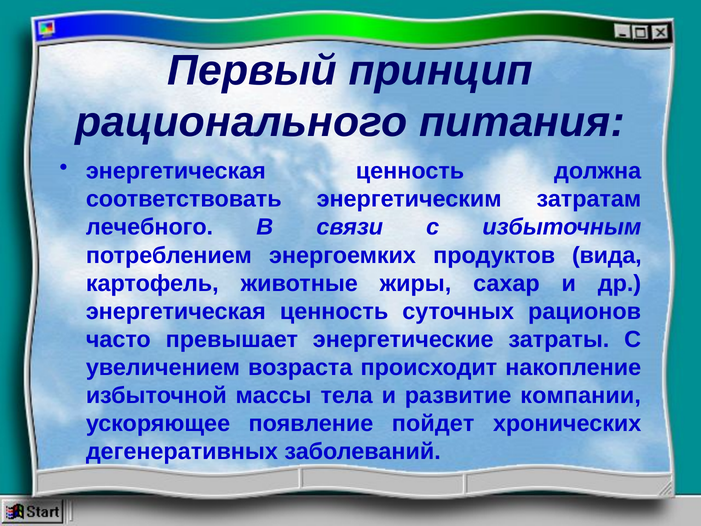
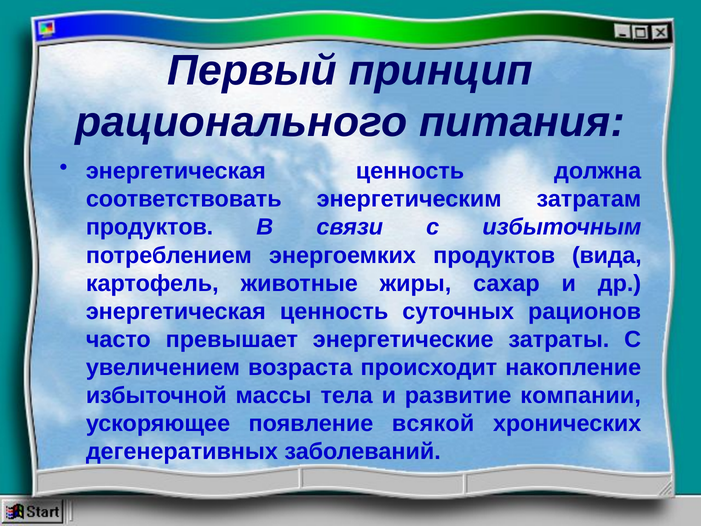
лечебного at (149, 227): лечебного -> продуктов
пойдет: пойдет -> всякой
